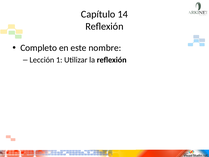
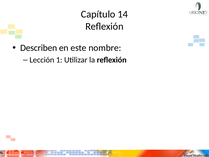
Completo: Completo -> Describen
